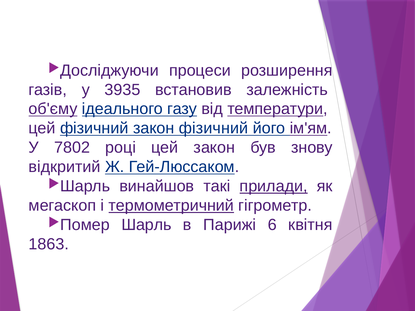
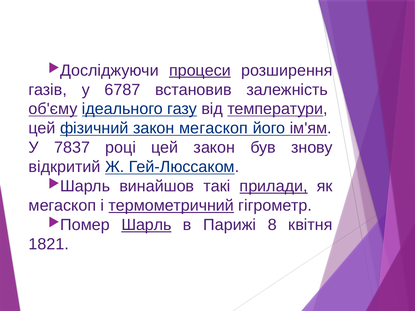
процеси underline: none -> present
3935: 3935 -> 6787
закон фізичний: фізичний -> мегаскоп
7802: 7802 -> 7837
Шарль underline: none -> present
6: 6 -> 8
1863: 1863 -> 1821
